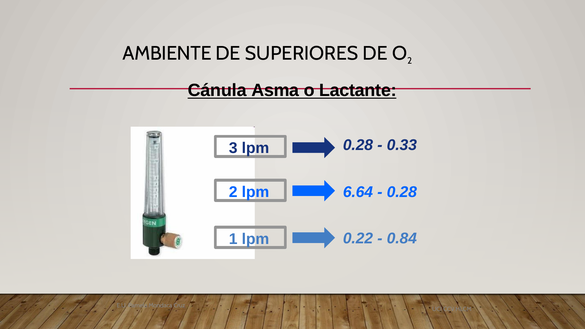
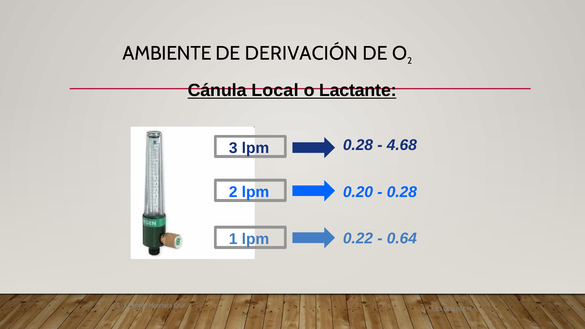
SUPERIORES: SUPERIORES -> DERIVACIÓN
Asma: Asma -> Local
0.33: 0.33 -> 4.68
6.64: 6.64 -> 0.20
0.84: 0.84 -> 0.64
